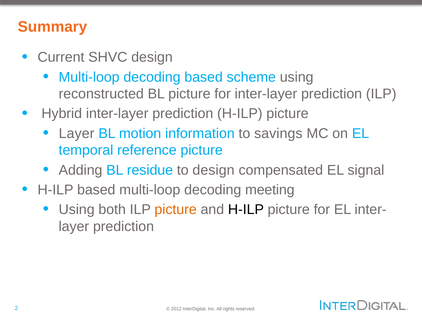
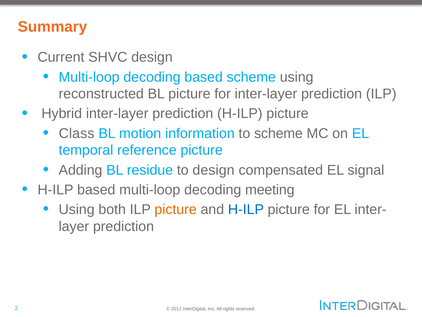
Layer at (77, 133): Layer -> Class
to savings: savings -> scheme
H-ILP at (246, 209) colour: black -> blue
